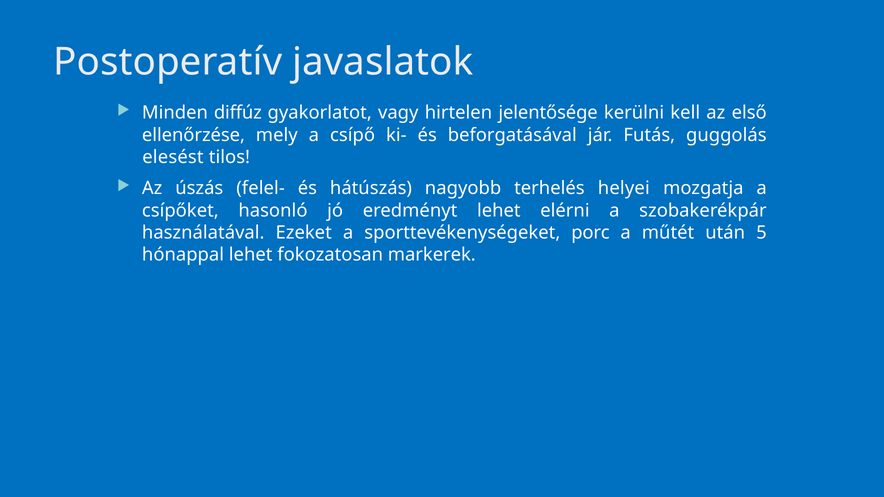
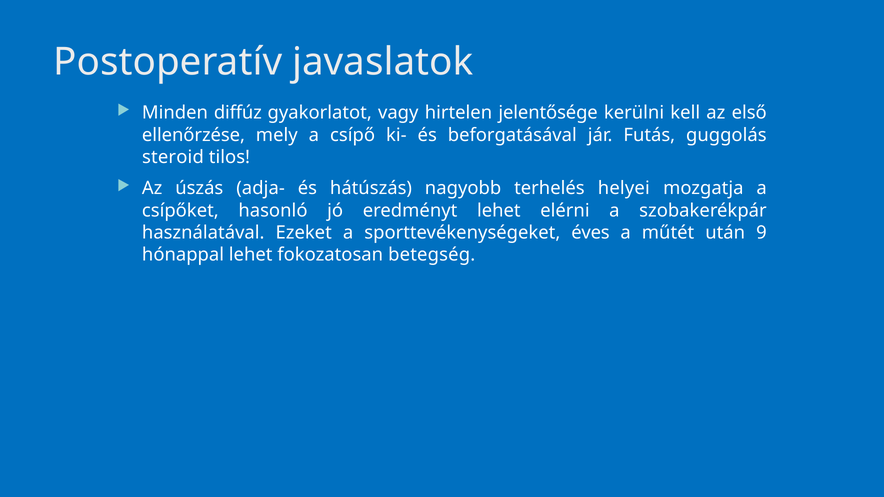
elesést: elesést -> steroid
felel-: felel- -> adja-
porc: porc -> éves
5: 5 -> 9
markerek: markerek -> betegség
